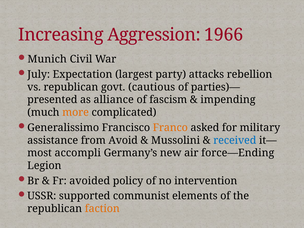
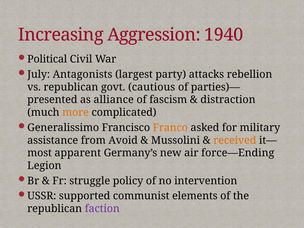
1966: 1966 -> 1940
Munich: Munich -> Political
Expectation: Expectation -> Antagonists
impending: impending -> distraction
received colour: blue -> orange
accompli: accompli -> apparent
avoided: avoided -> struggle
faction colour: orange -> purple
